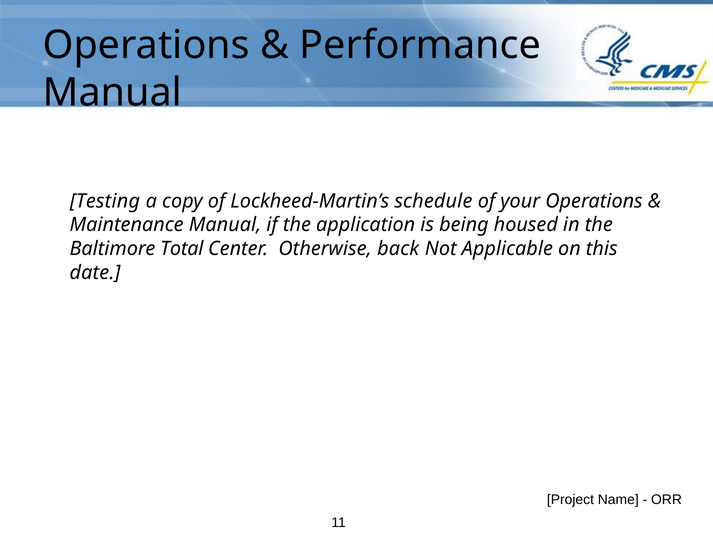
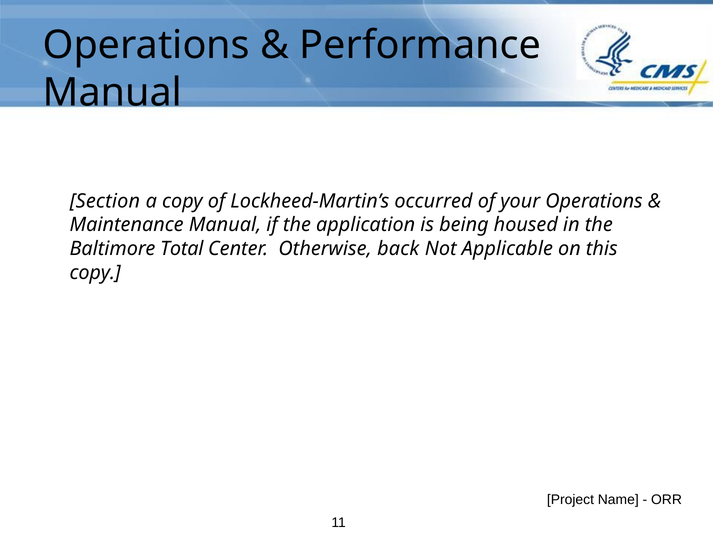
Testing: Testing -> Section
schedule: schedule -> occurred
date at (95, 272): date -> copy
